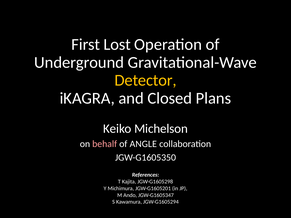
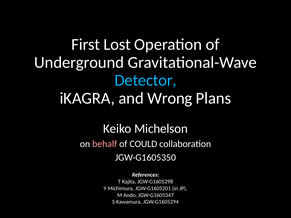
Detector colour: yellow -> light blue
Closed: Closed -> Wrong
ANGLE: ANGLE -> COULD
